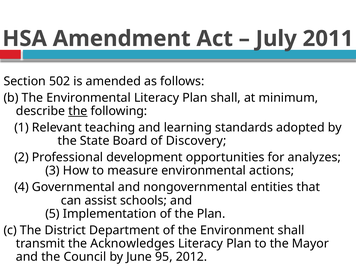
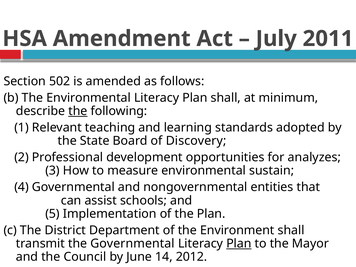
actions: actions -> sustain
the Acknowledges: Acknowledges -> Governmental
Plan at (239, 244) underline: none -> present
95: 95 -> 14
